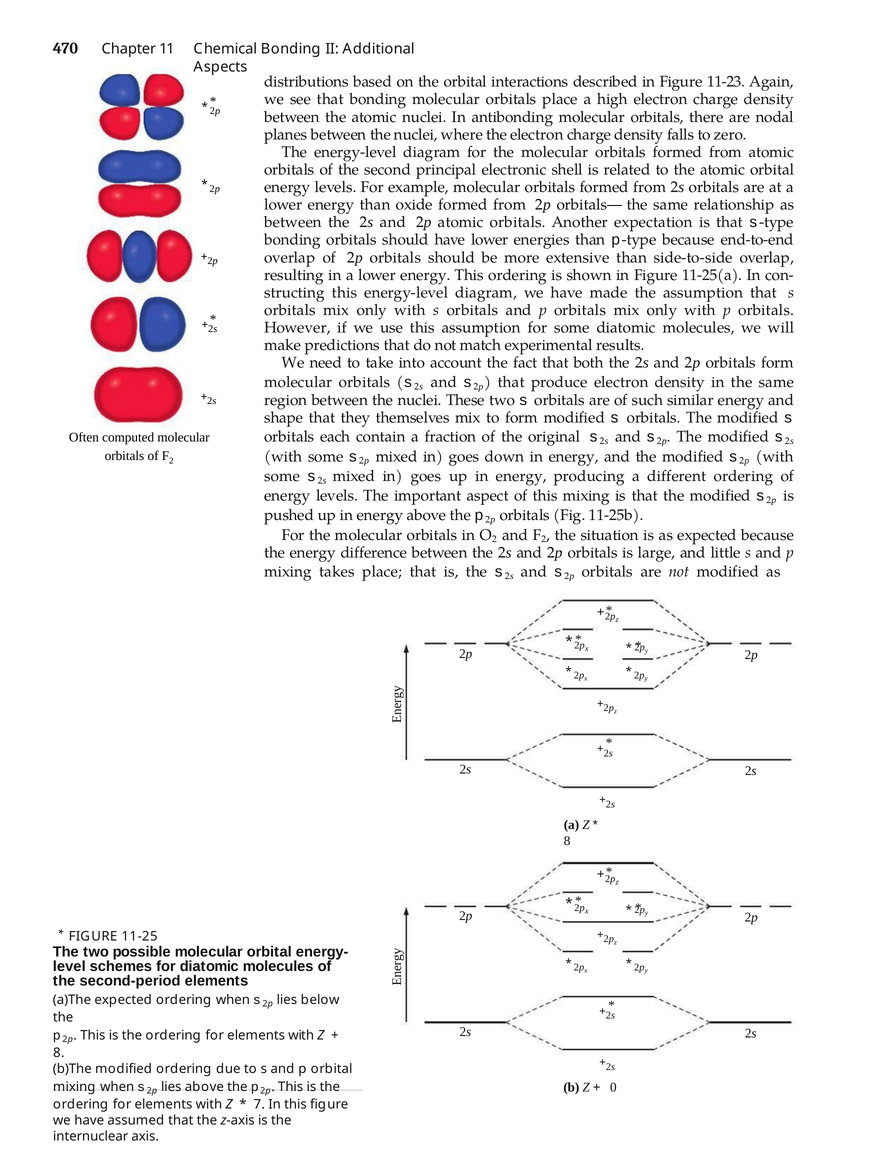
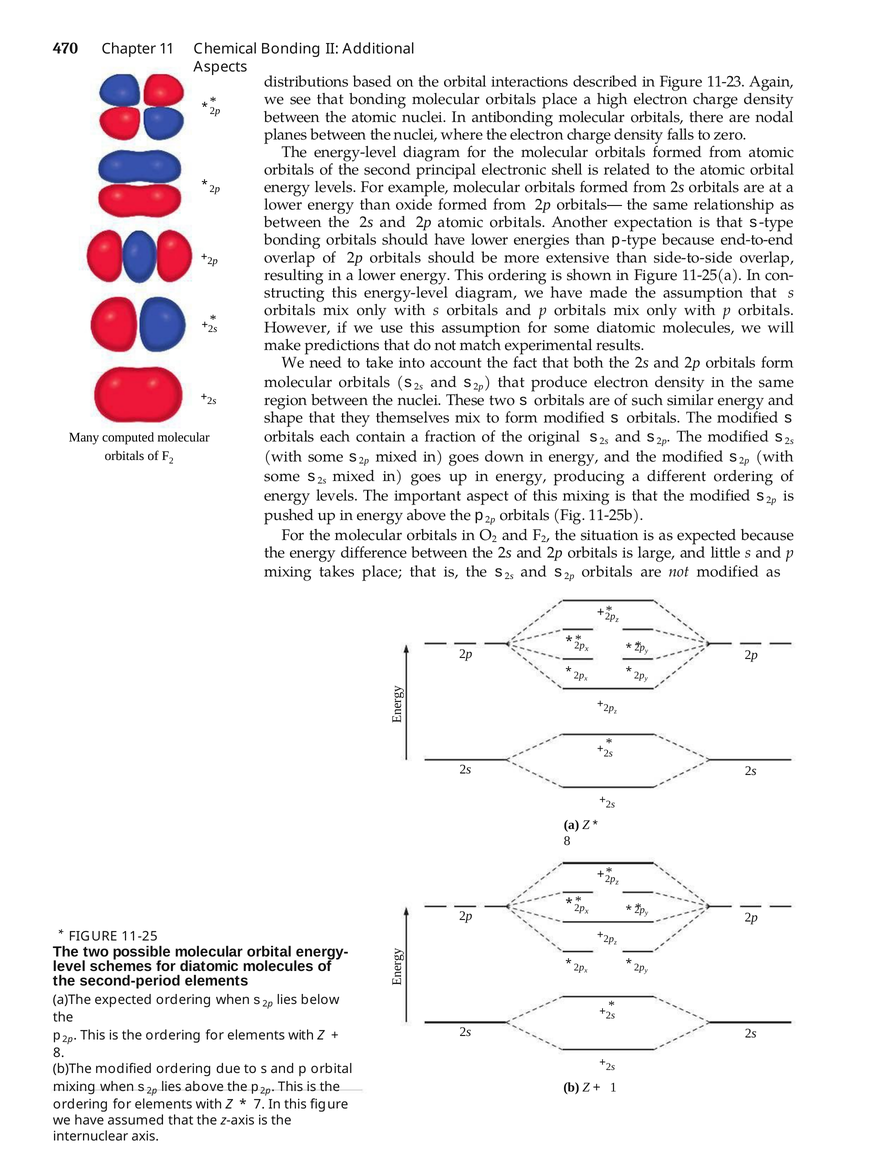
Often: Often -> Many
0: 0 -> 1
